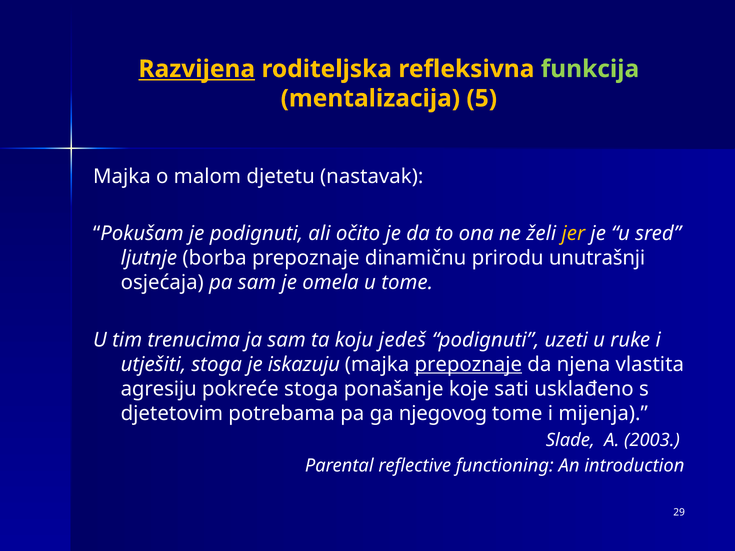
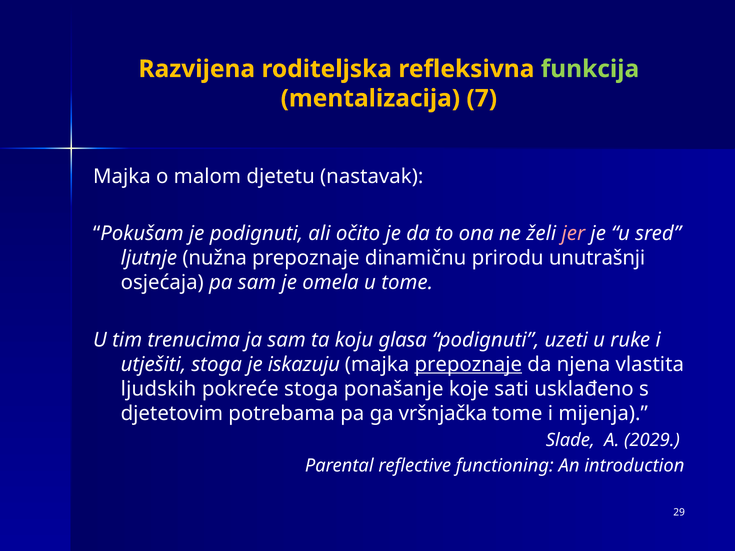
Razvijena underline: present -> none
5: 5 -> 7
jer colour: yellow -> pink
borba: borba -> nužna
jedeš: jedeš -> glasa
agresiju: agresiju -> ljudskih
njegovog: njegovog -> vršnjačka
2003: 2003 -> 2029
